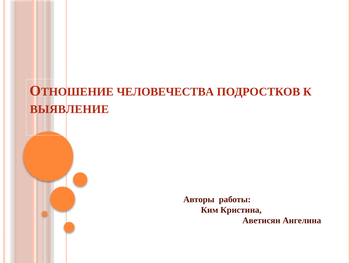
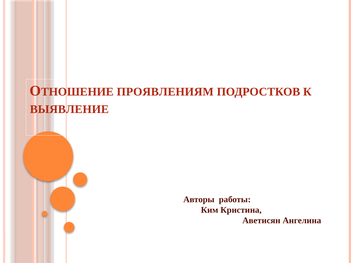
ЧЕЛОВЕЧЕСТВА: ЧЕЛОВЕЧЕСТВА -> ПРОЯВЛЕНИЯМ
